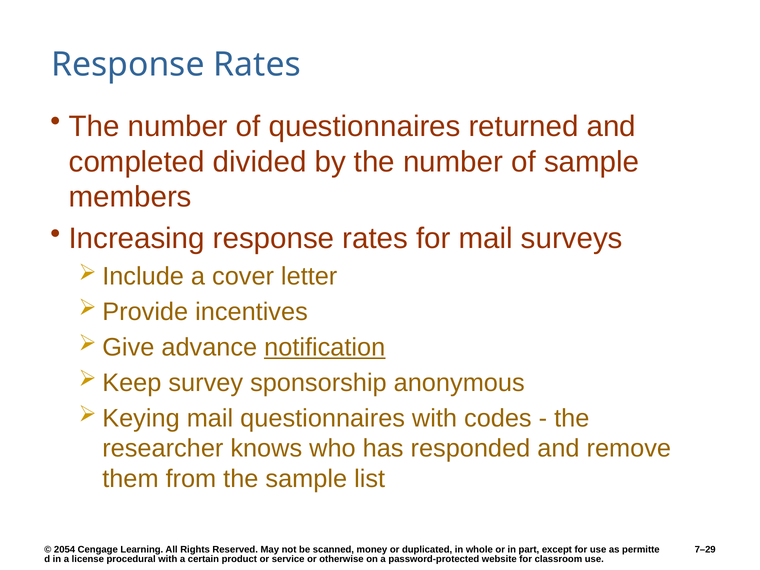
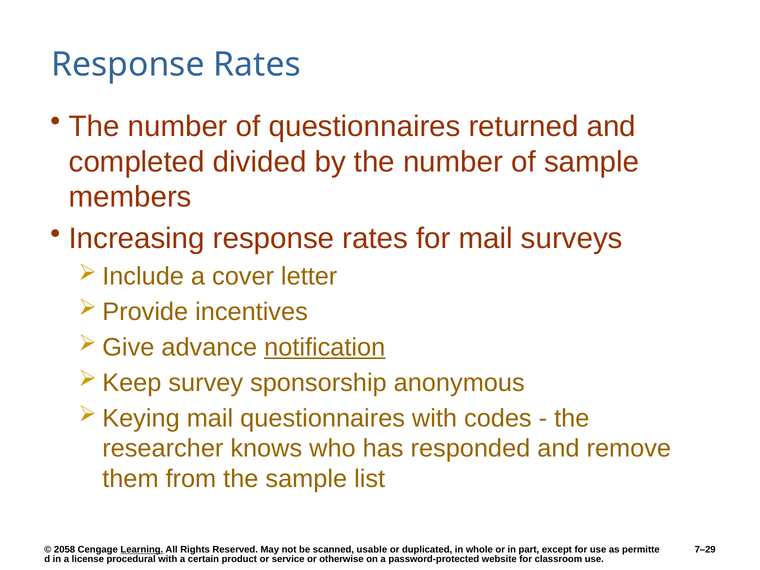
2054: 2054 -> 2058
Learning underline: none -> present
money: money -> usable
